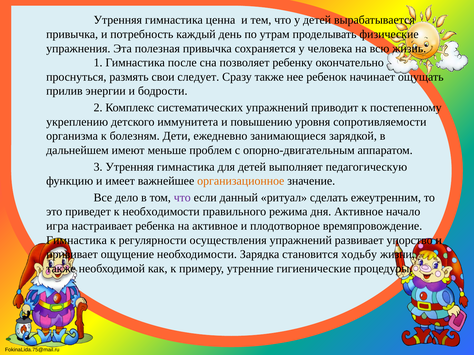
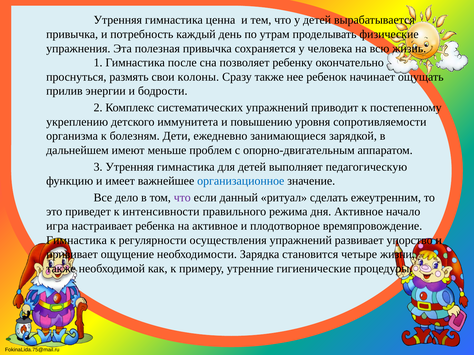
следует: следует -> колоны
организационное colour: orange -> blue
к необходимости: необходимости -> интенсивности
ходьбу: ходьбу -> четыре
